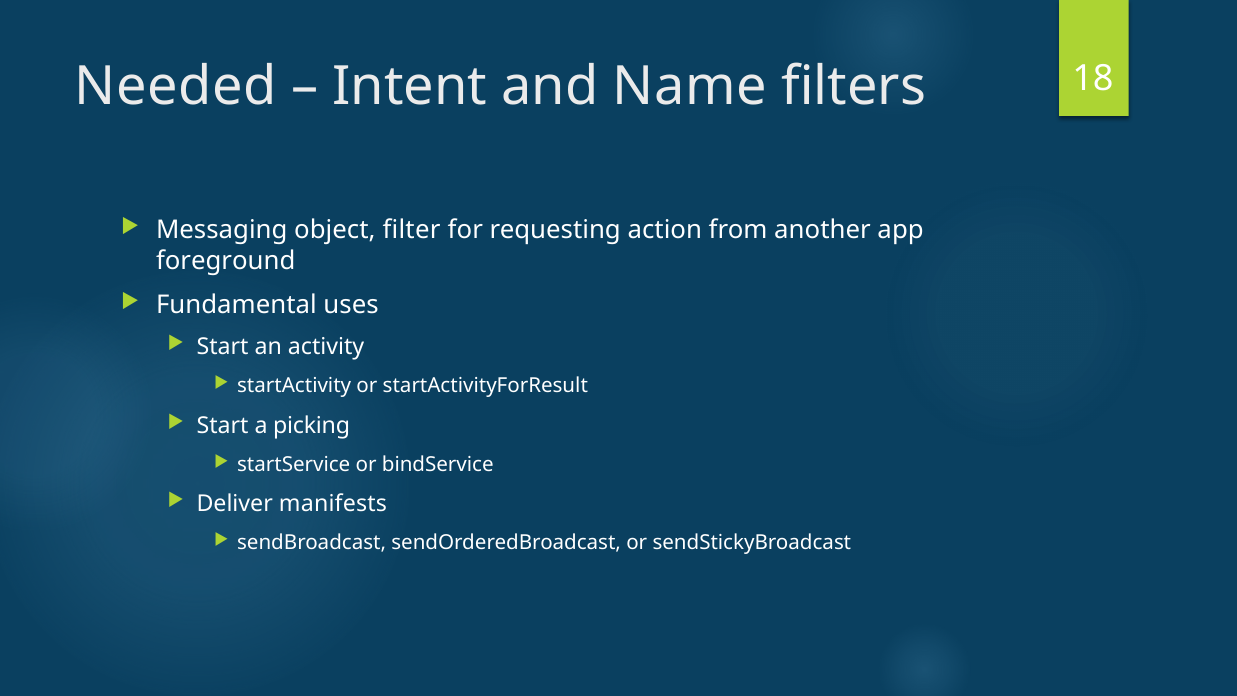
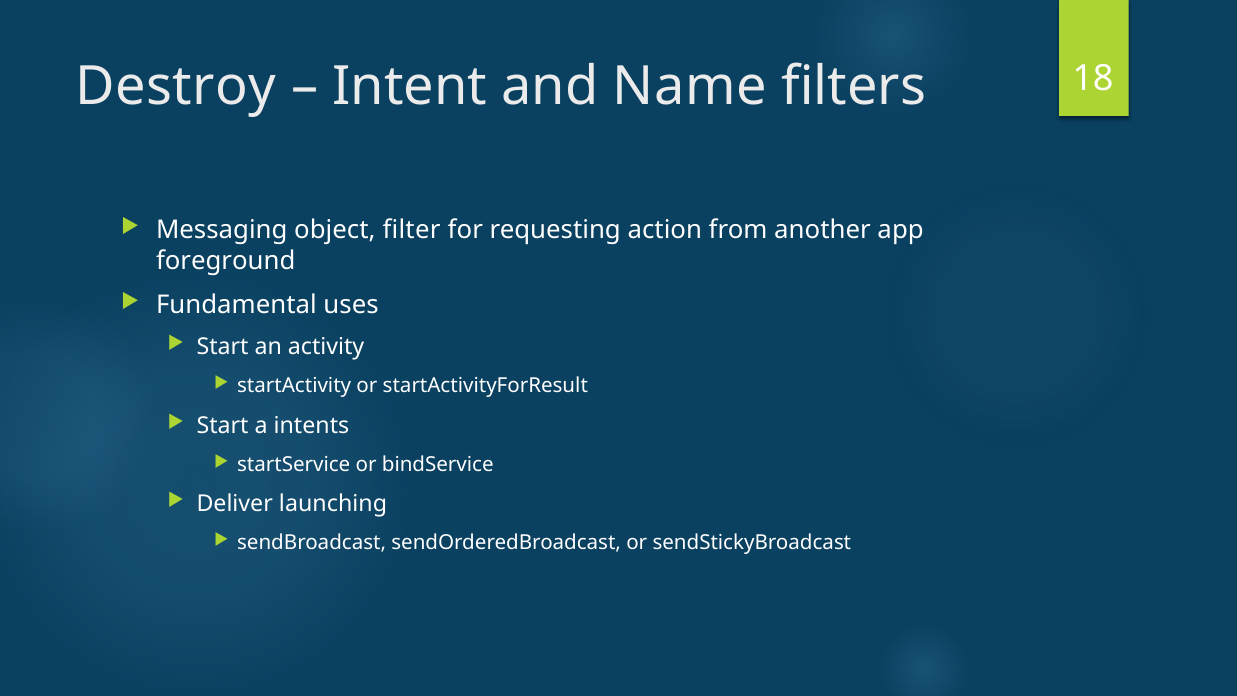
Needed: Needed -> Destroy
picking: picking -> intents
manifests: manifests -> launching
